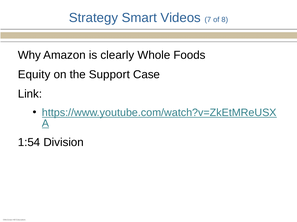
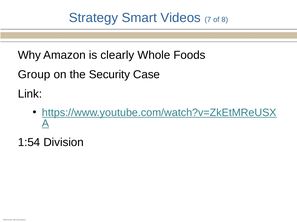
Equity: Equity -> Group
Support: Support -> Security
